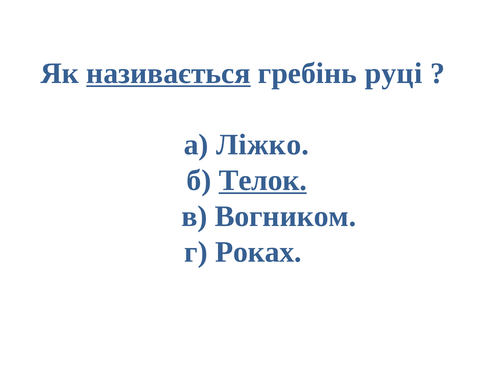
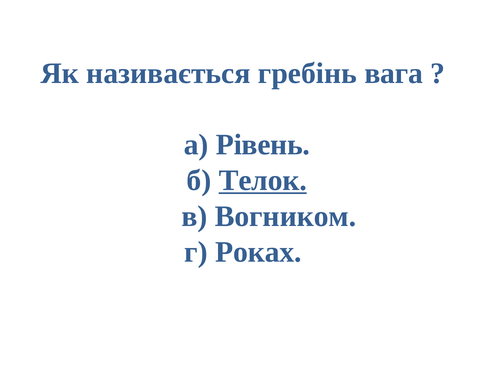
називається underline: present -> none
руці: руці -> вага
Ліжко: Ліжко -> Рівень
